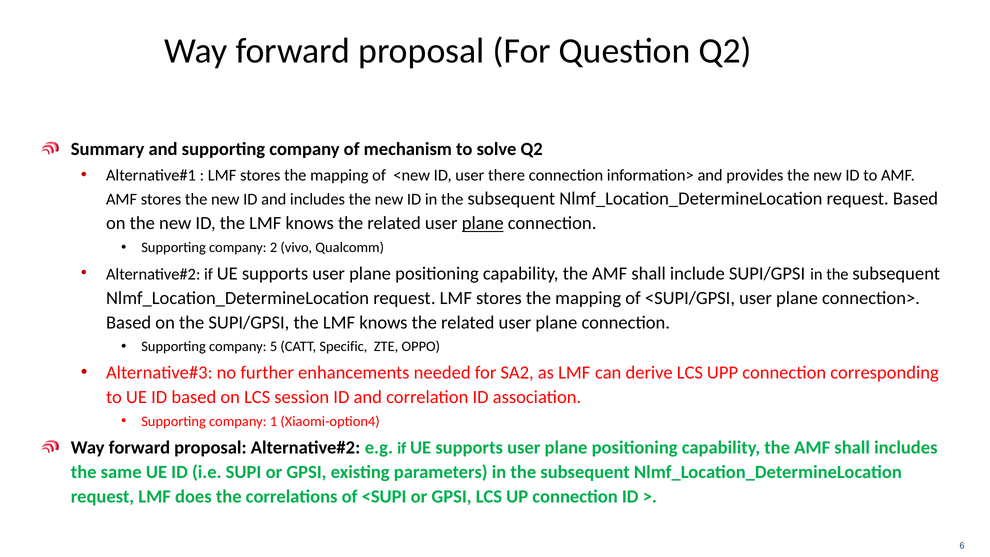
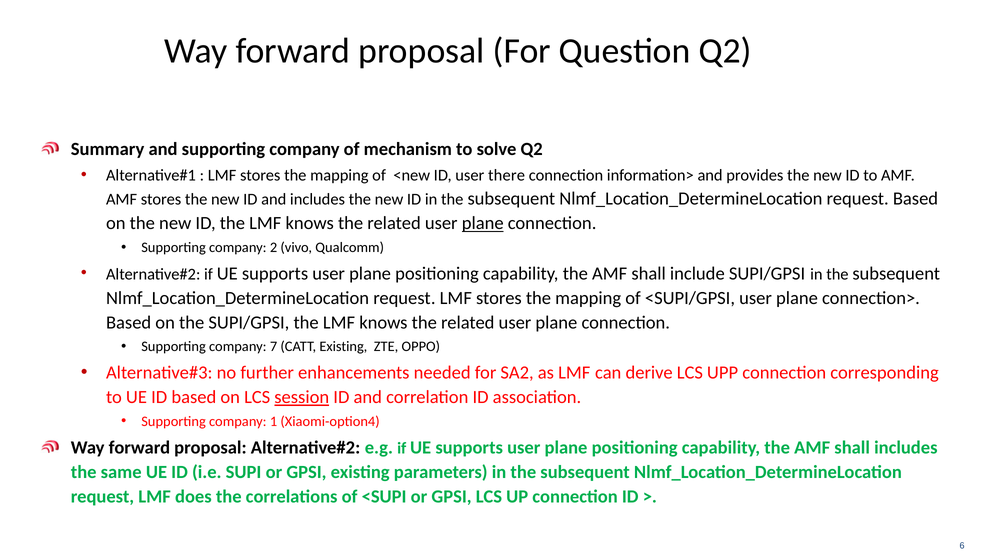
5: 5 -> 7
CATT Specific: Specific -> Existing
session underline: none -> present
